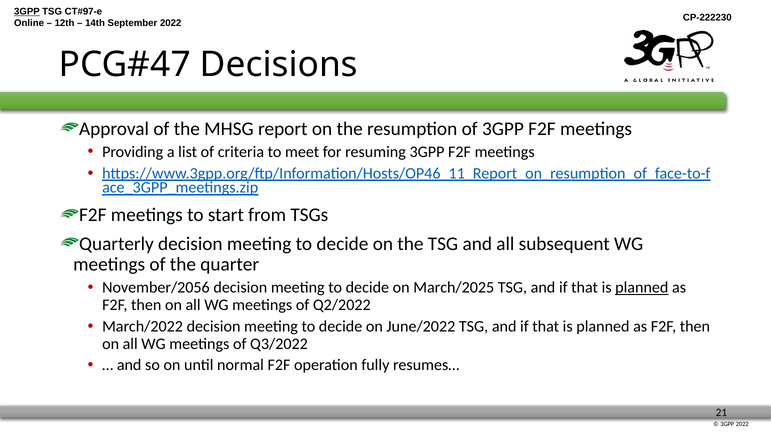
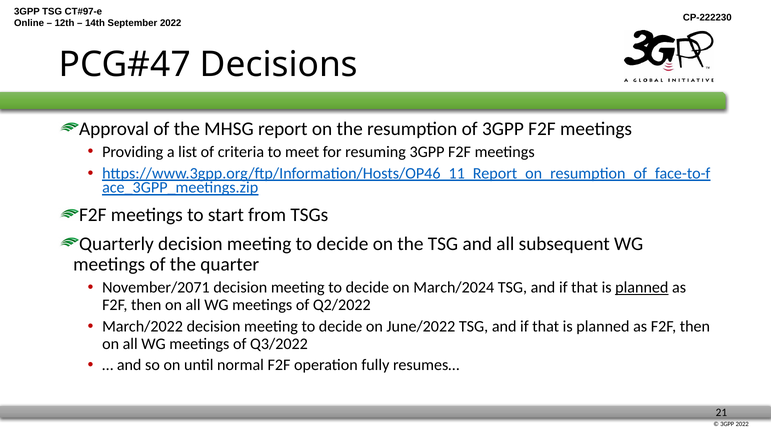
3GPP at (27, 12) underline: present -> none
November/2056: November/2056 -> November/2071
March/2025: March/2025 -> March/2024
